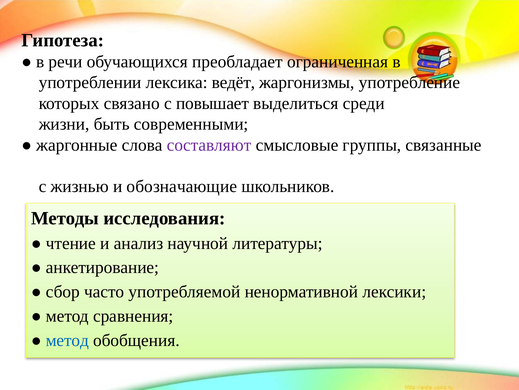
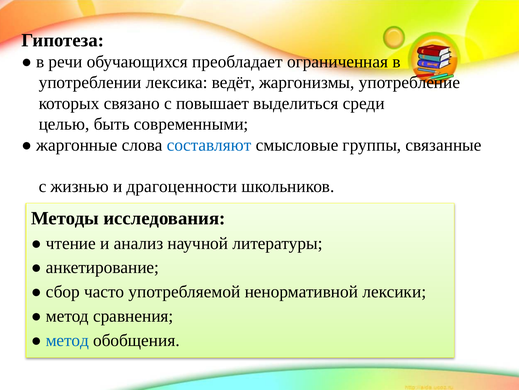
жизни: жизни -> целью
составляют colour: purple -> blue
обозначающие: обозначающие -> драгоценности
